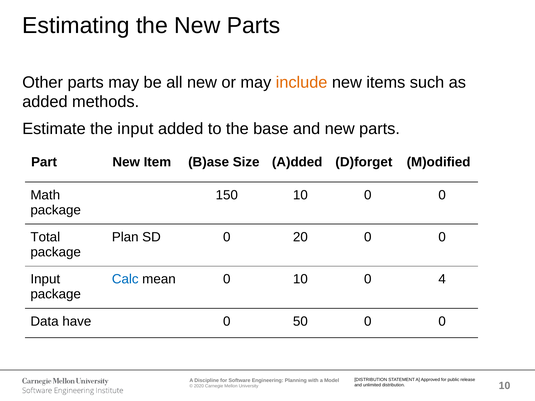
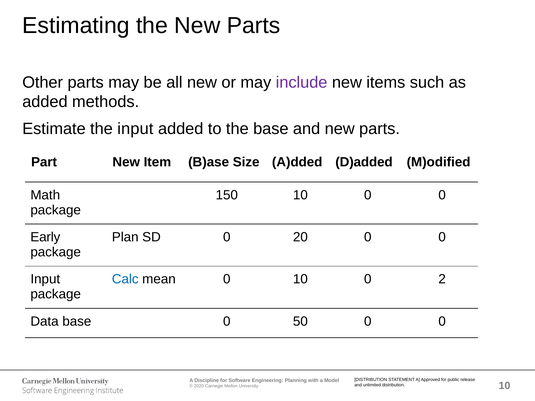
include colour: orange -> purple
D)forget: D)forget -> D)added
Total: Total -> Early
4: 4 -> 2
Data have: have -> base
